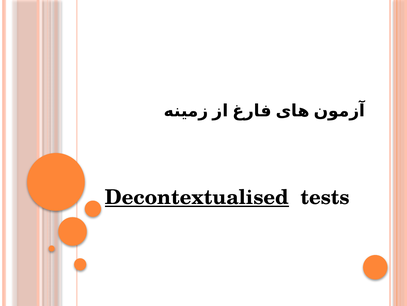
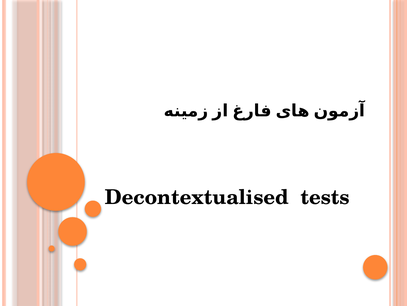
Decontextualised underline: present -> none
